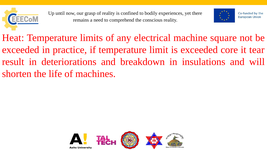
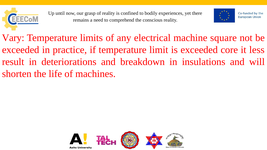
Heat: Heat -> Vary
tear: tear -> less
